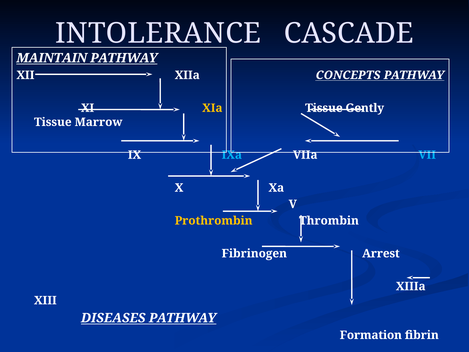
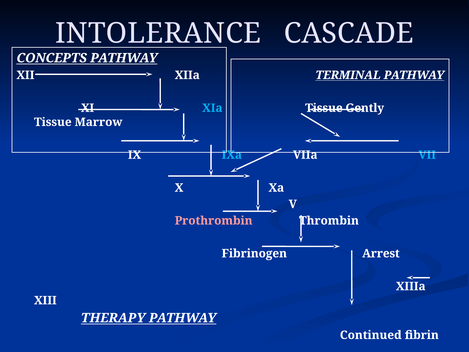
MAINTAIN: MAINTAIN -> CONCEPTS
CONCEPTS: CONCEPTS -> TERMINAL
XIa colour: yellow -> light blue
Prothrombin colour: yellow -> pink
DISEASES: DISEASES -> THERAPY
Formation: Formation -> Continued
